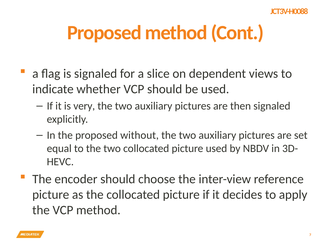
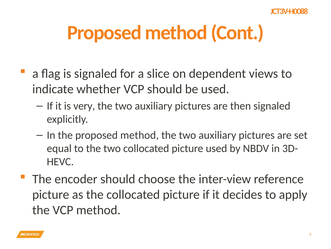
the proposed without: without -> method
